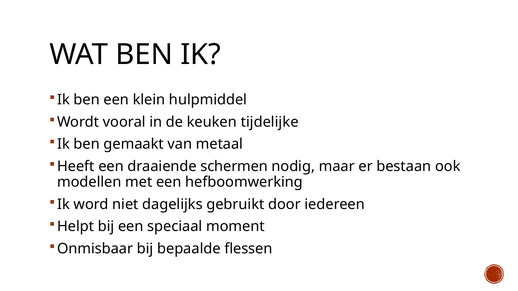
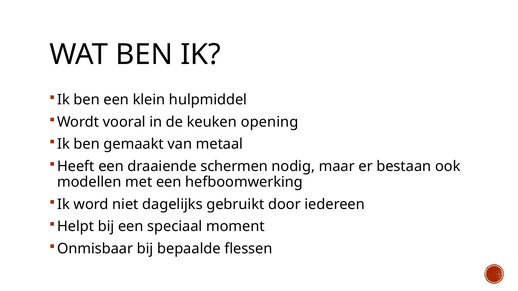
tijdelijke: tijdelijke -> opening
